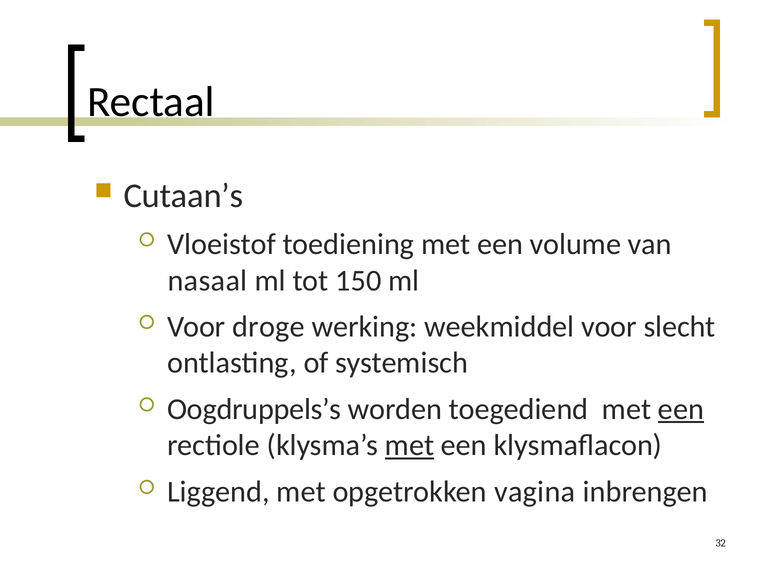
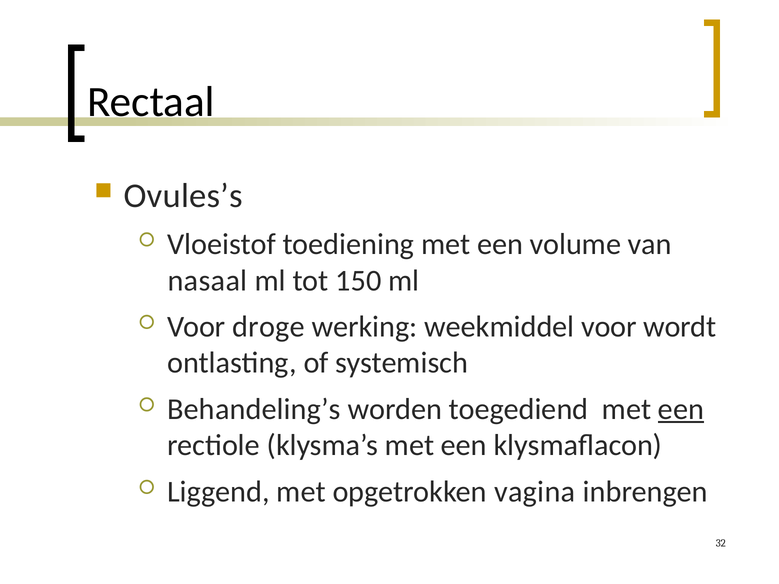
Cutaan’s: Cutaan’s -> Ovules’s
slecht: slecht -> wordt
Oogdruppels’s: Oogdruppels’s -> Behandeling’s
met at (410, 446) underline: present -> none
